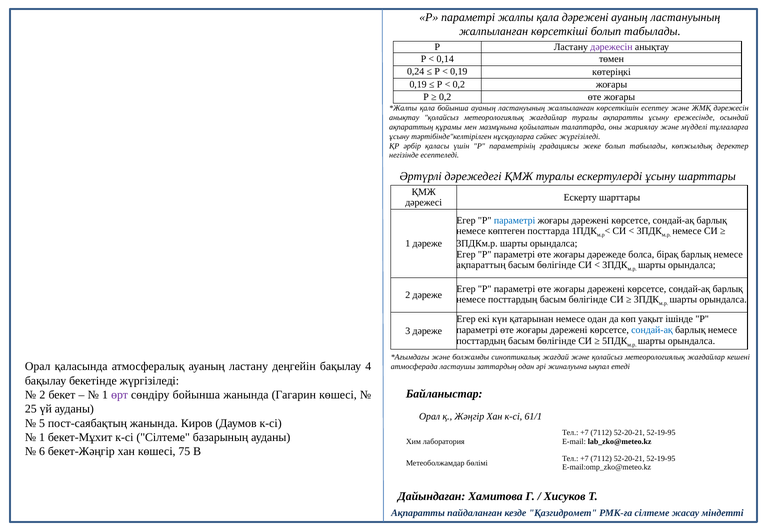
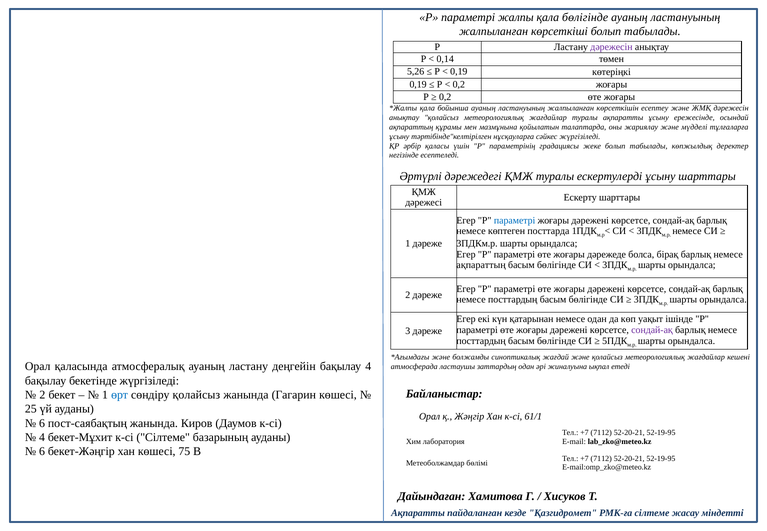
қала дәрежені: дәрежені -> бөлігінде
0,24: 0,24 -> 5,26
сондай-ақ at (652, 330) colour: blue -> purple
өрт colour: purple -> blue
сөндіру бойынша: бойынша -> қолайсыз
5 at (42, 423): 5 -> 6
1 at (42, 437): 1 -> 4
